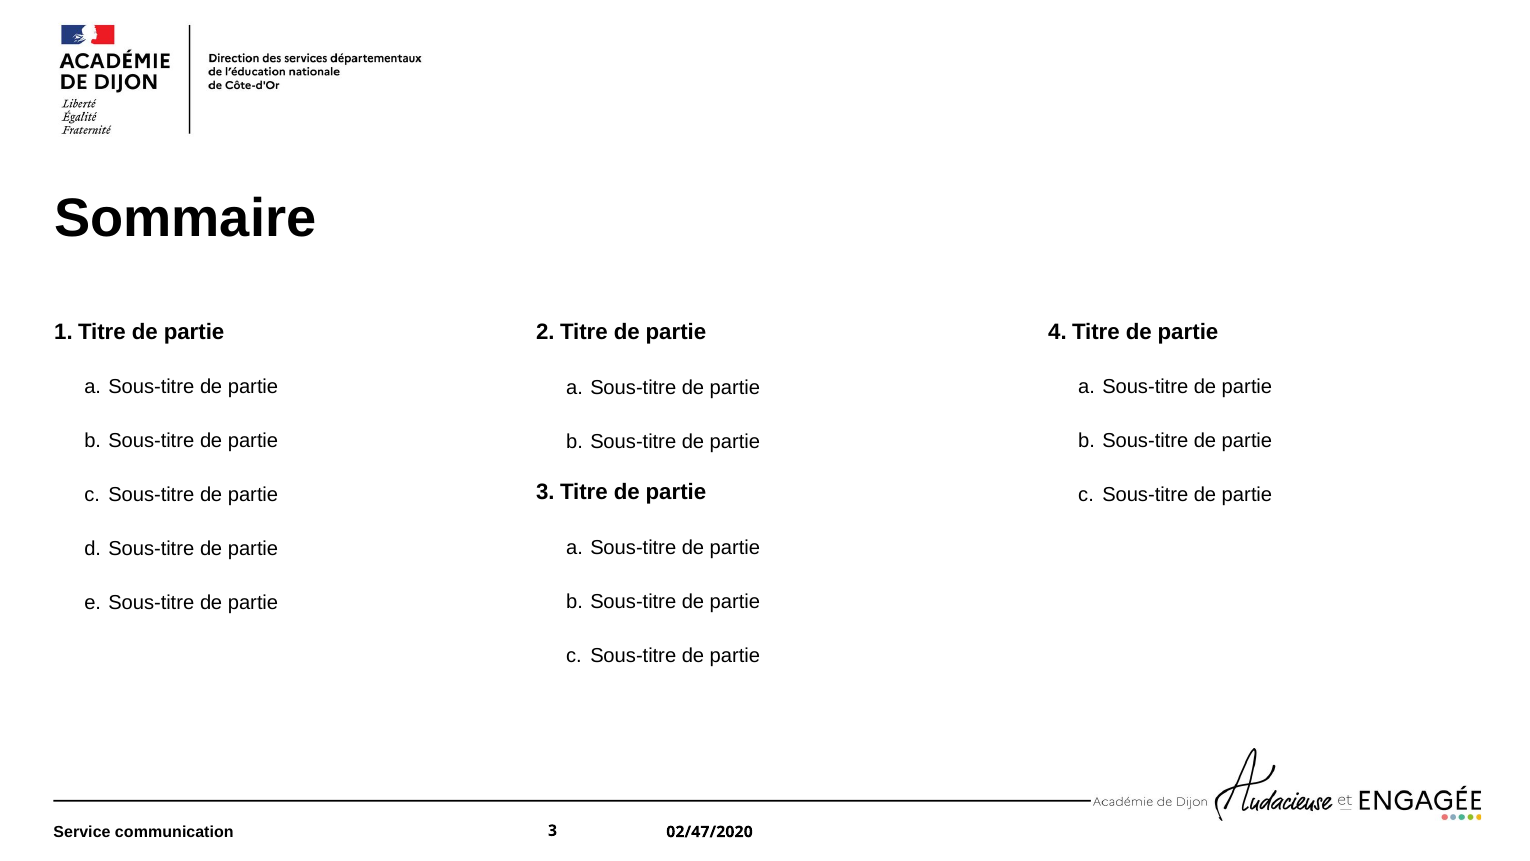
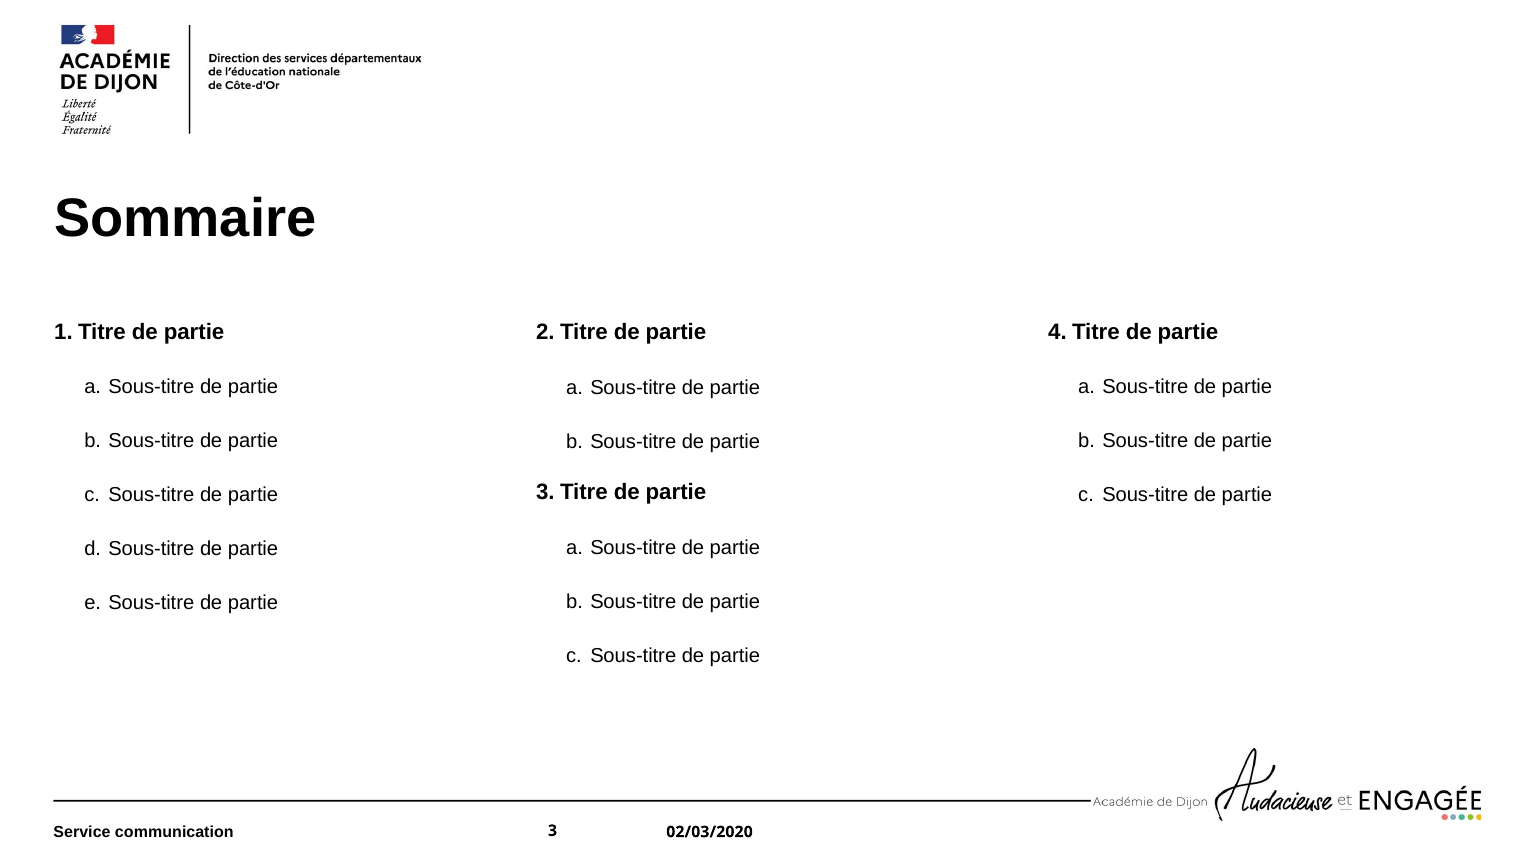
02/47/2020: 02/47/2020 -> 02/03/2020
